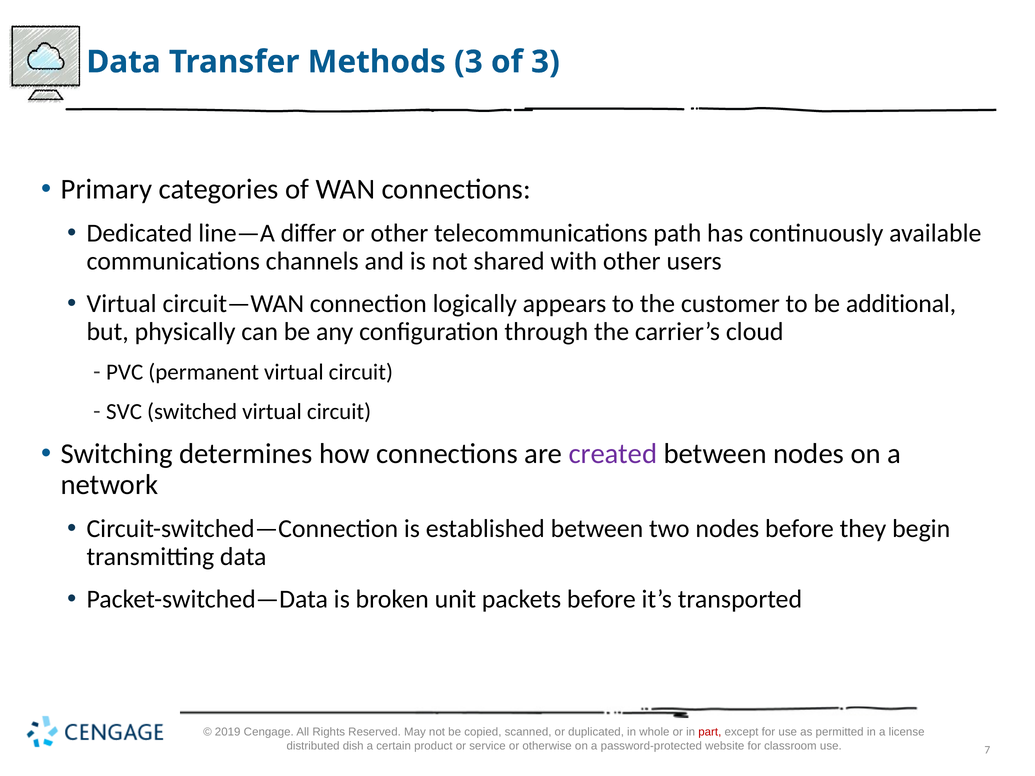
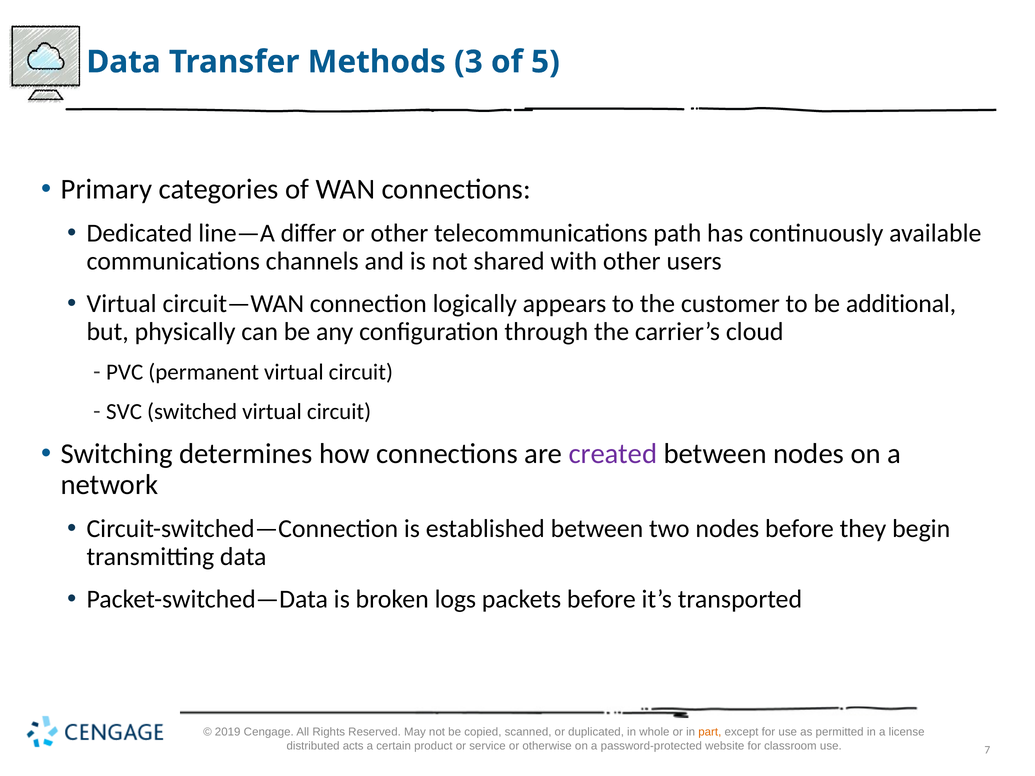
of 3: 3 -> 5
unit: unit -> logs
part colour: red -> orange
dish: dish -> acts
